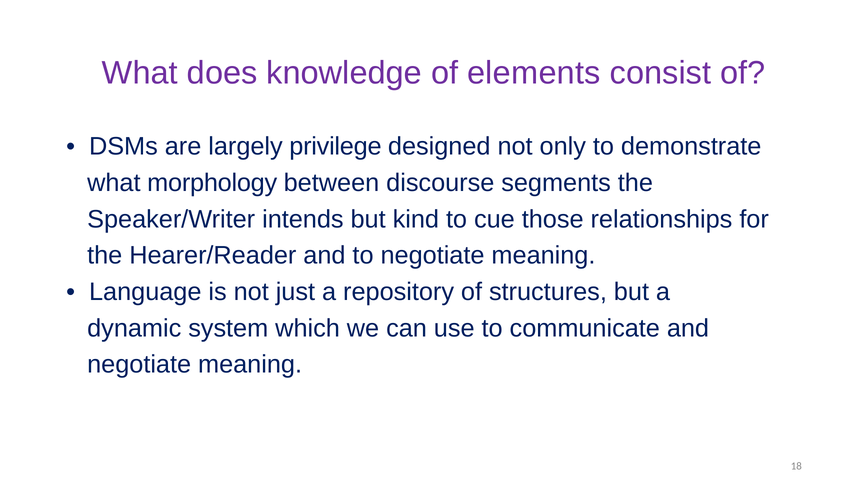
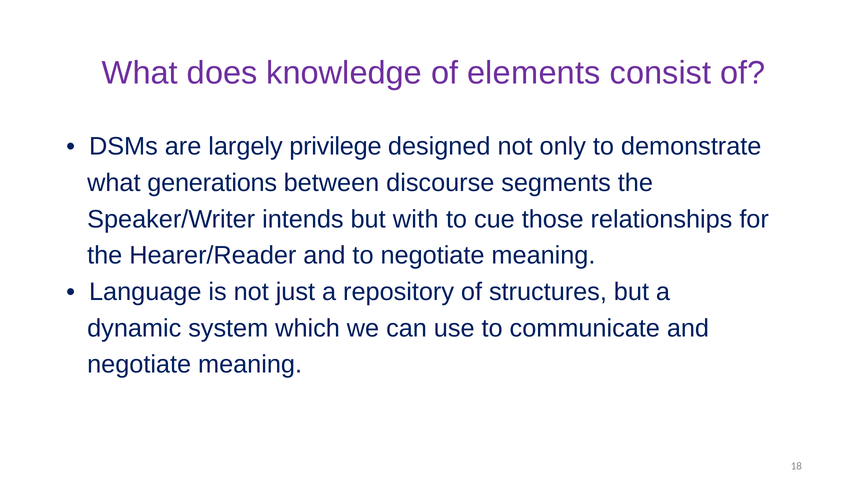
morphology: morphology -> generations
kind: kind -> with
